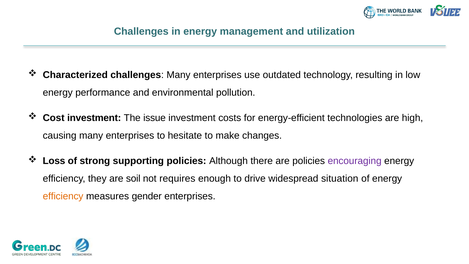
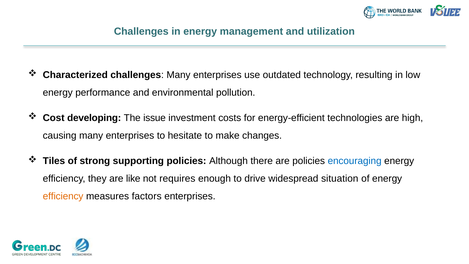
Cost investment: investment -> developing
Loss: Loss -> Tiles
encouraging colour: purple -> blue
soil: soil -> like
gender: gender -> factors
